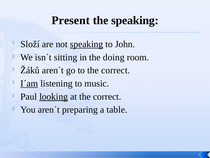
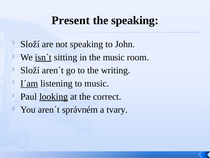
speaking at (87, 44) underline: present -> none
isn´t underline: none -> present
the doing: doing -> music
Žáků at (30, 70): Žáků -> Složí
to the correct: correct -> writing
preparing: preparing -> správném
table: table -> tvary
